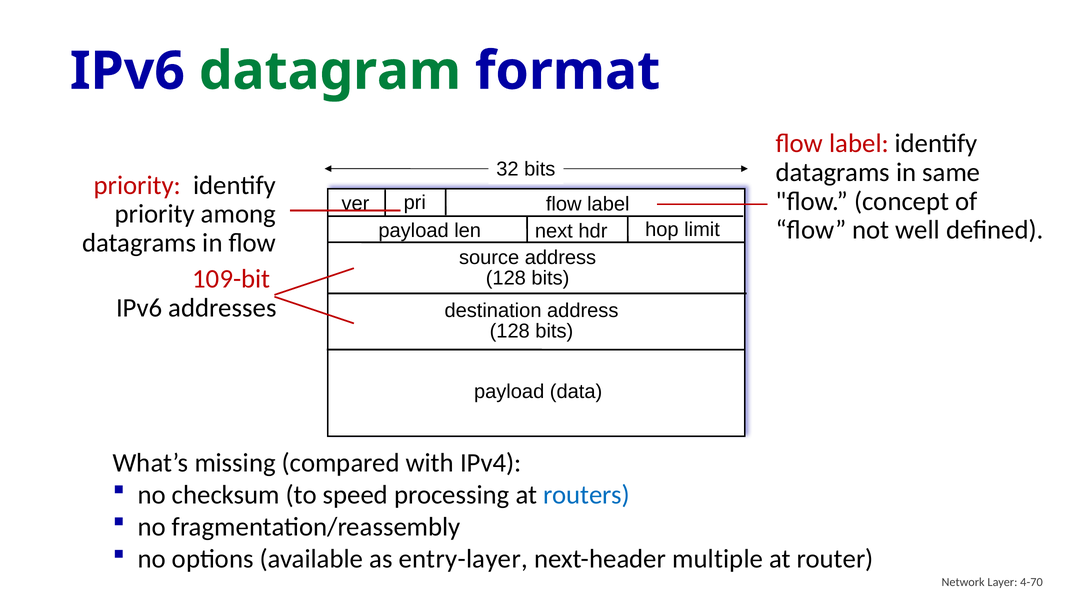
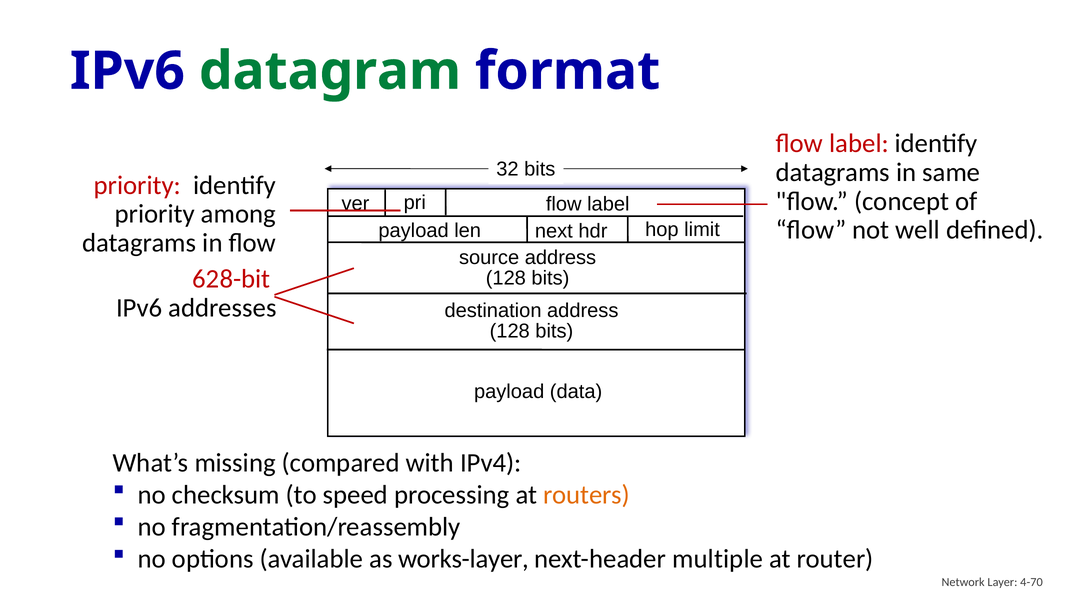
109-bit: 109-bit -> 628-bit
routers colour: blue -> orange
entry-layer: entry-layer -> works-layer
